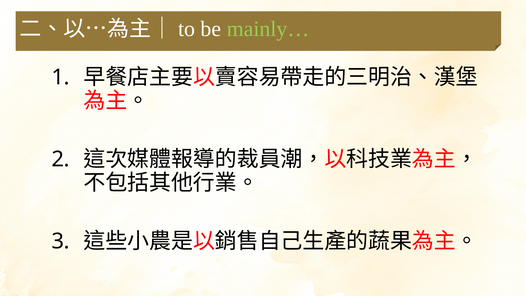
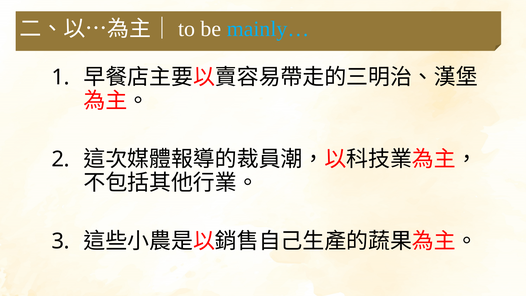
mainly… colour: light green -> light blue
